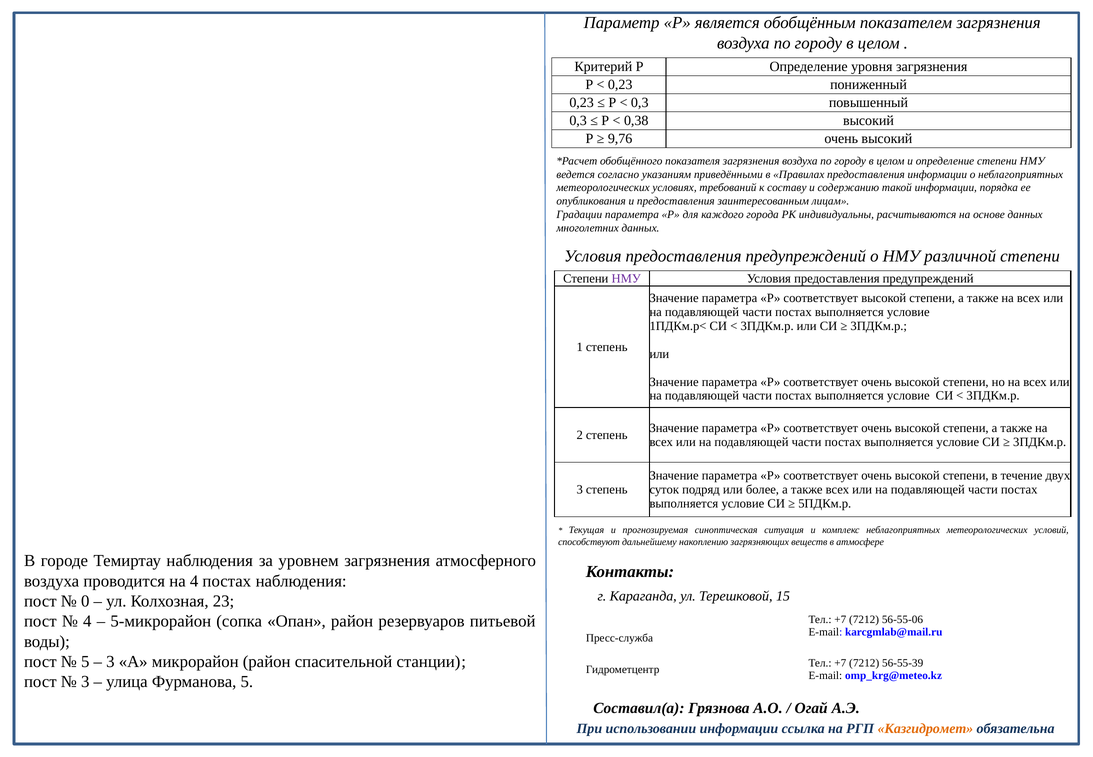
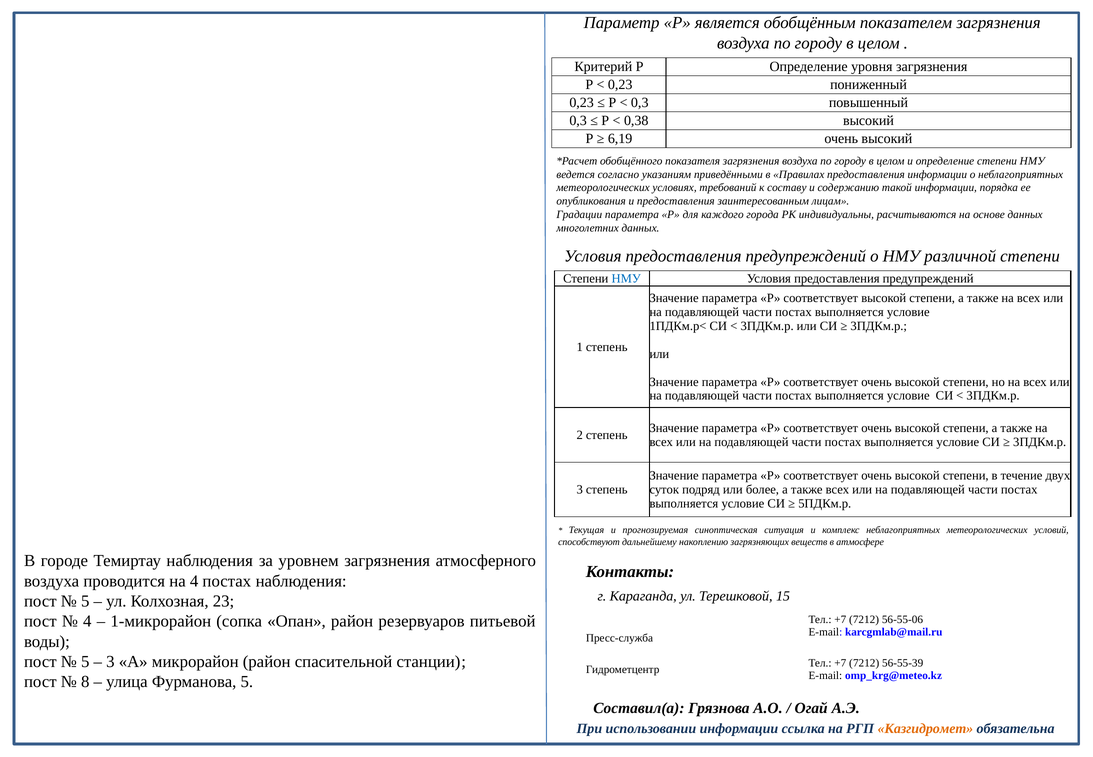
9,76: 9,76 -> 6,19
НМУ at (626, 278) colour: purple -> blue
0 at (85, 601): 0 -> 5
5-микрорайон: 5-микрорайон -> 1-микрорайон
3 at (85, 682): 3 -> 8
